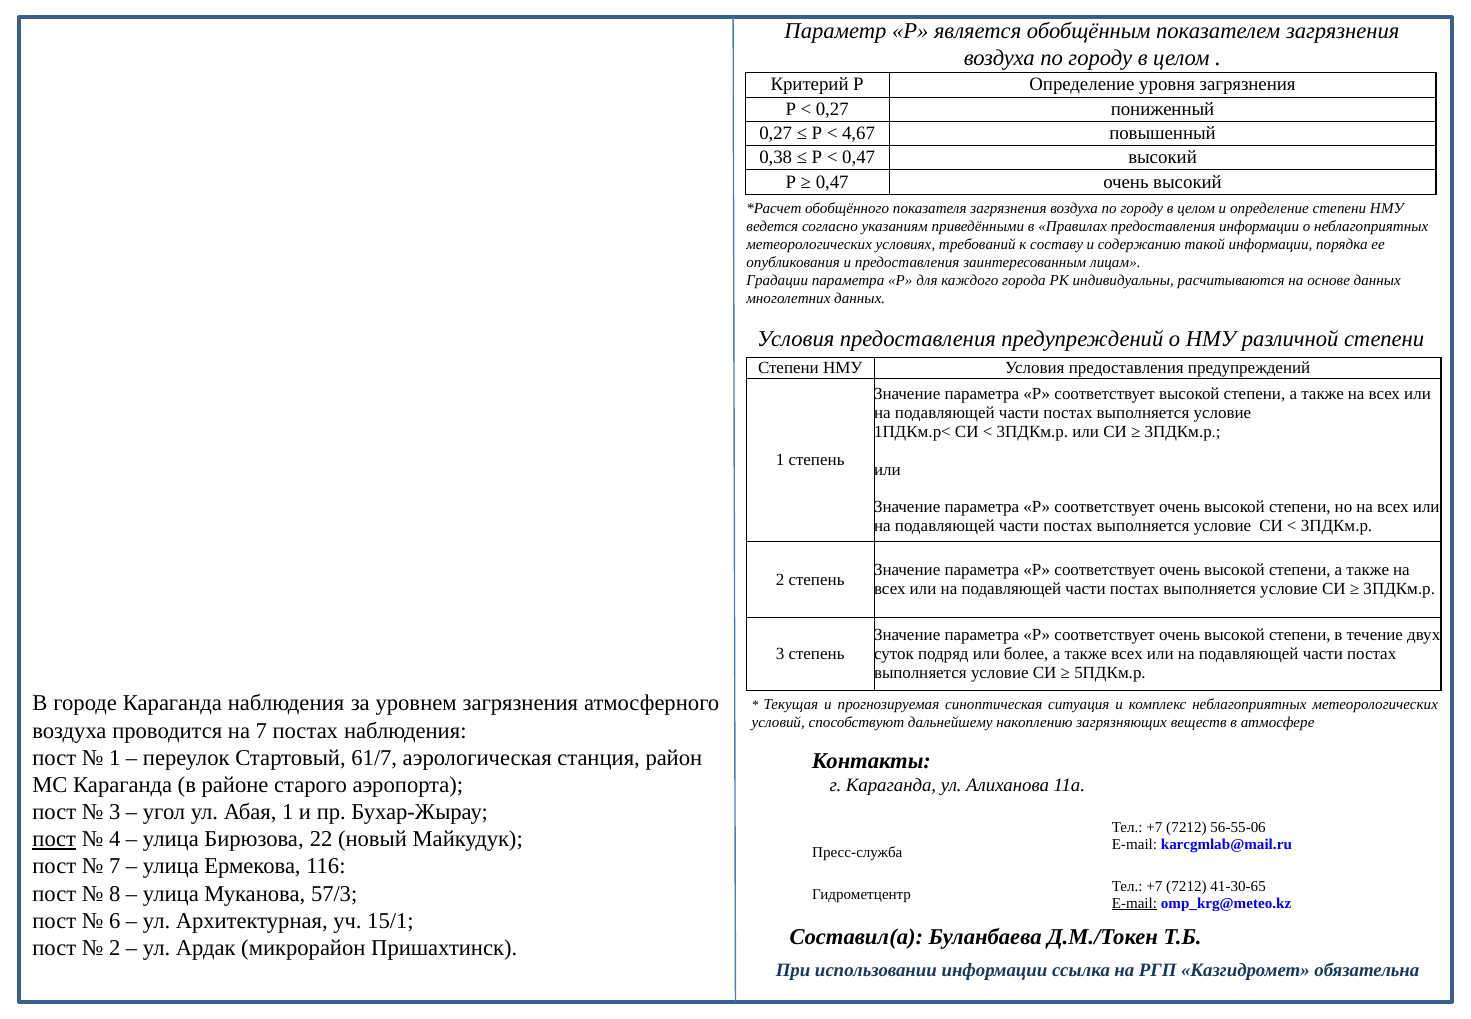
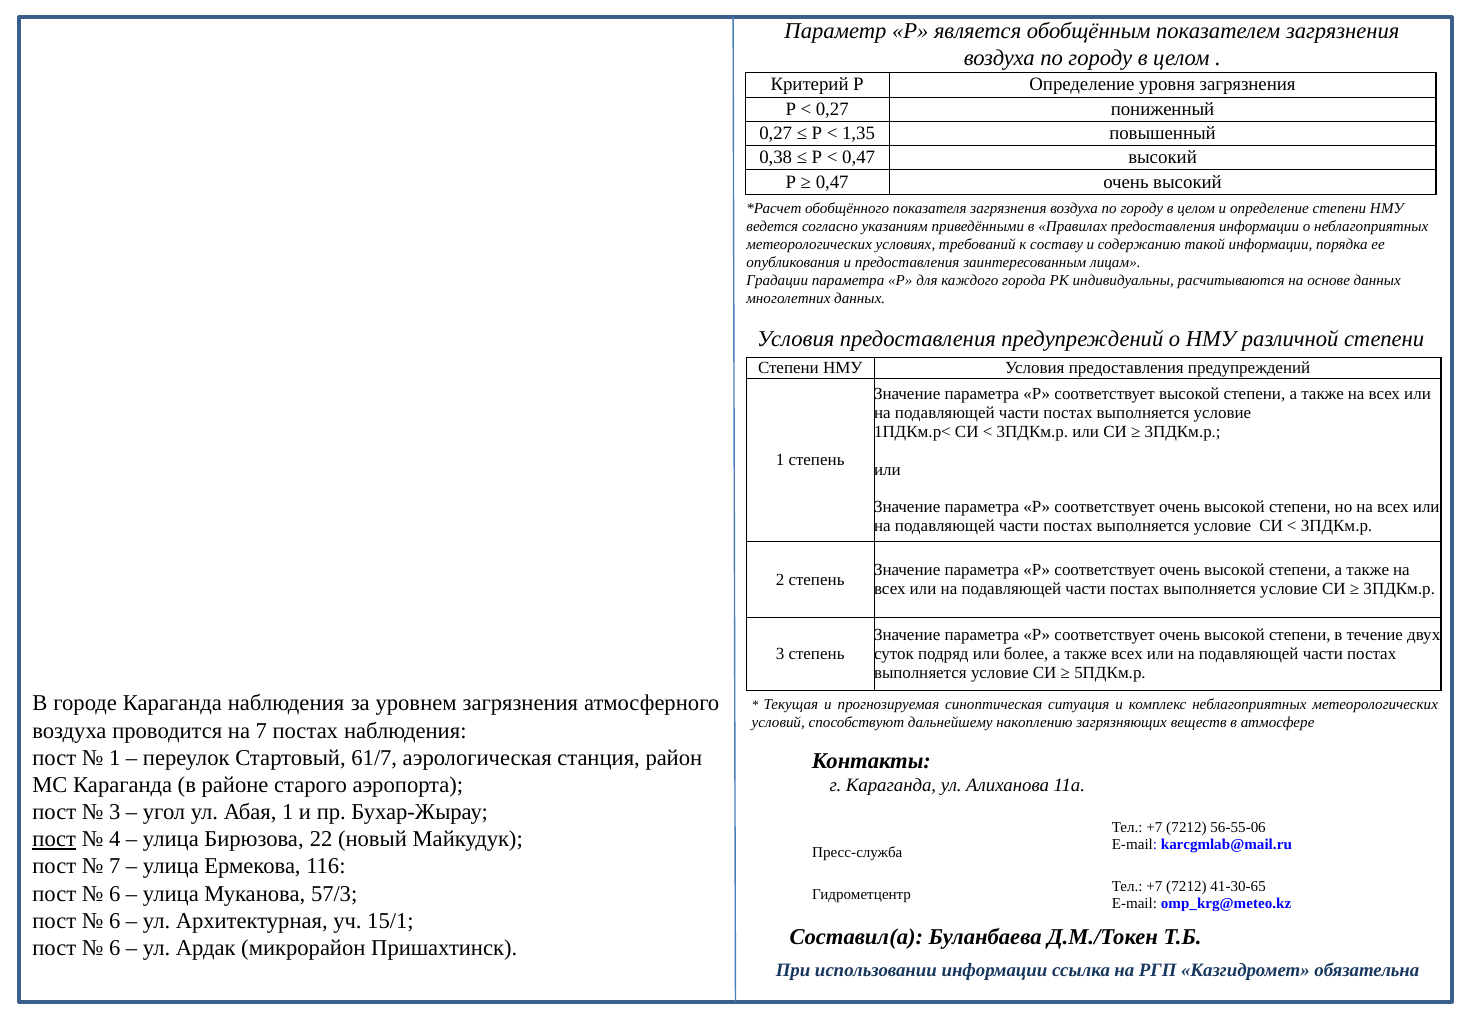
4,67: 4,67 -> 1,35
8 at (115, 893): 8 -> 6
E-mail at (1134, 902) underline: present -> none
2 at (115, 947): 2 -> 6
